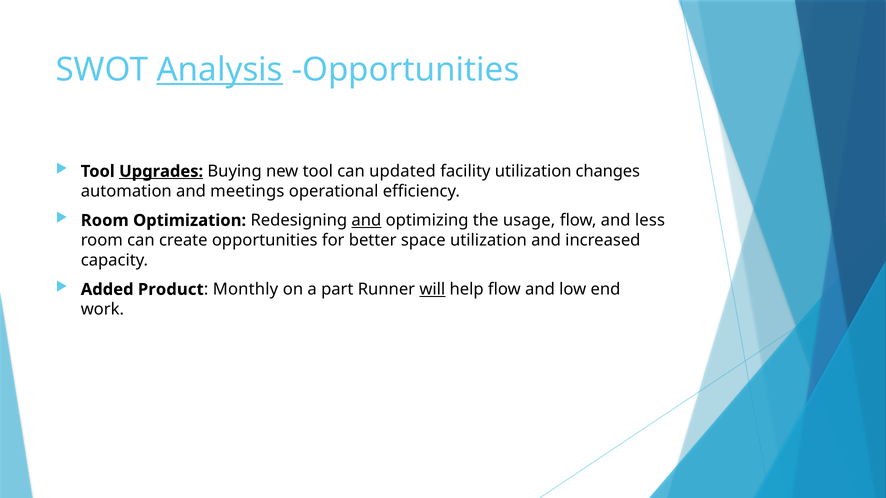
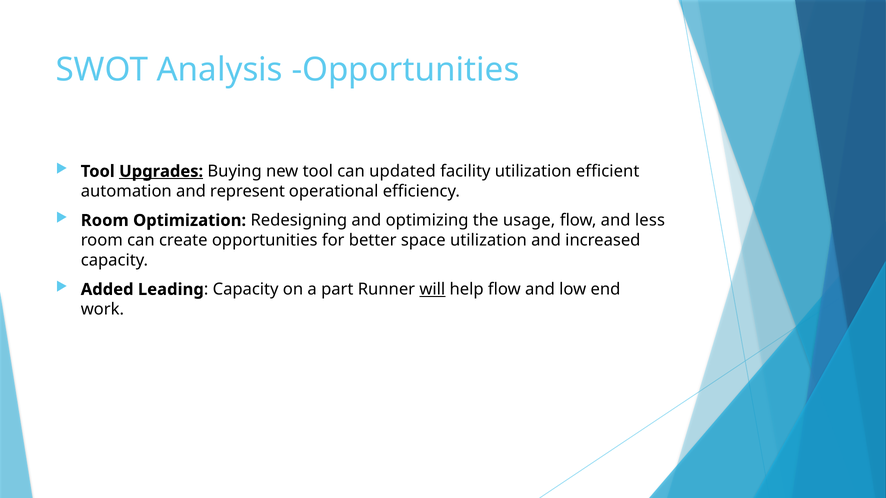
Analysis underline: present -> none
changes: changes -> efficient
meetings: meetings -> represent
and at (366, 221) underline: present -> none
Product: Product -> Leading
Monthly at (245, 290): Monthly -> Capacity
